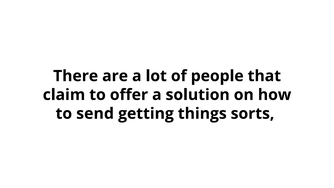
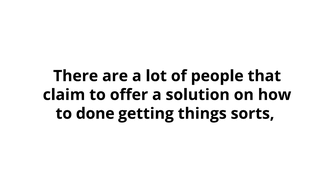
send: send -> done
